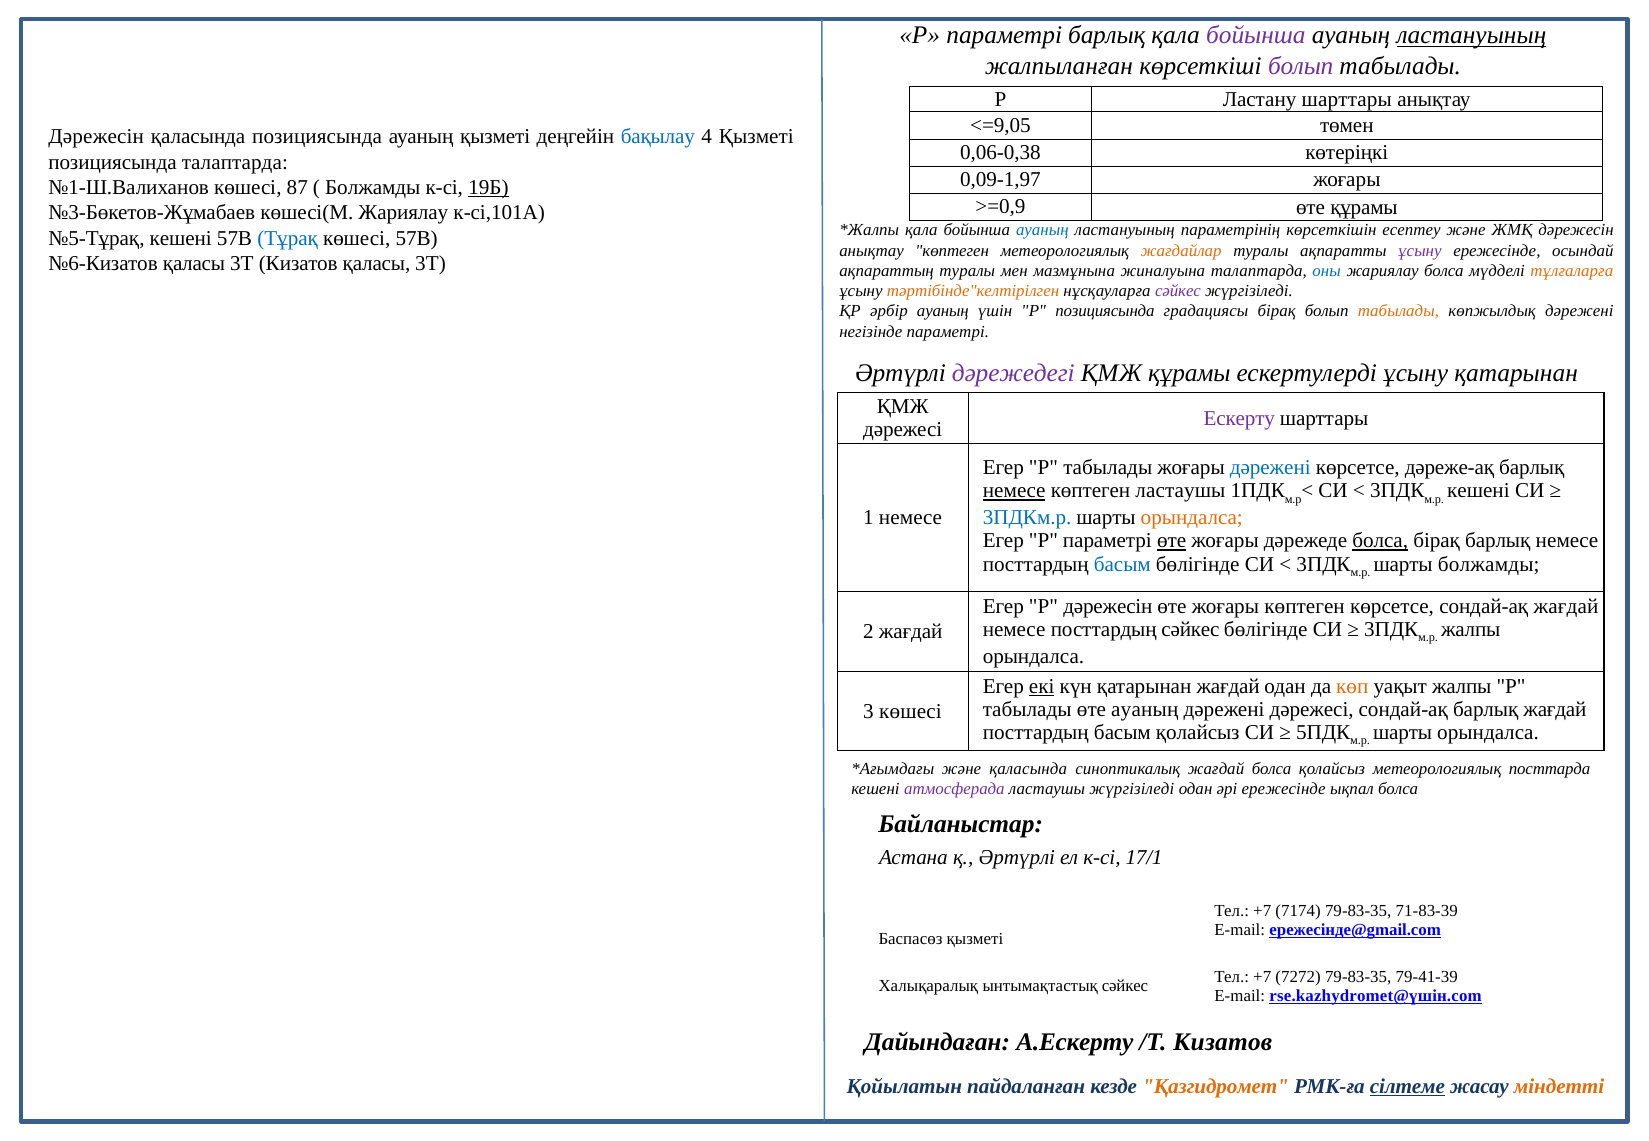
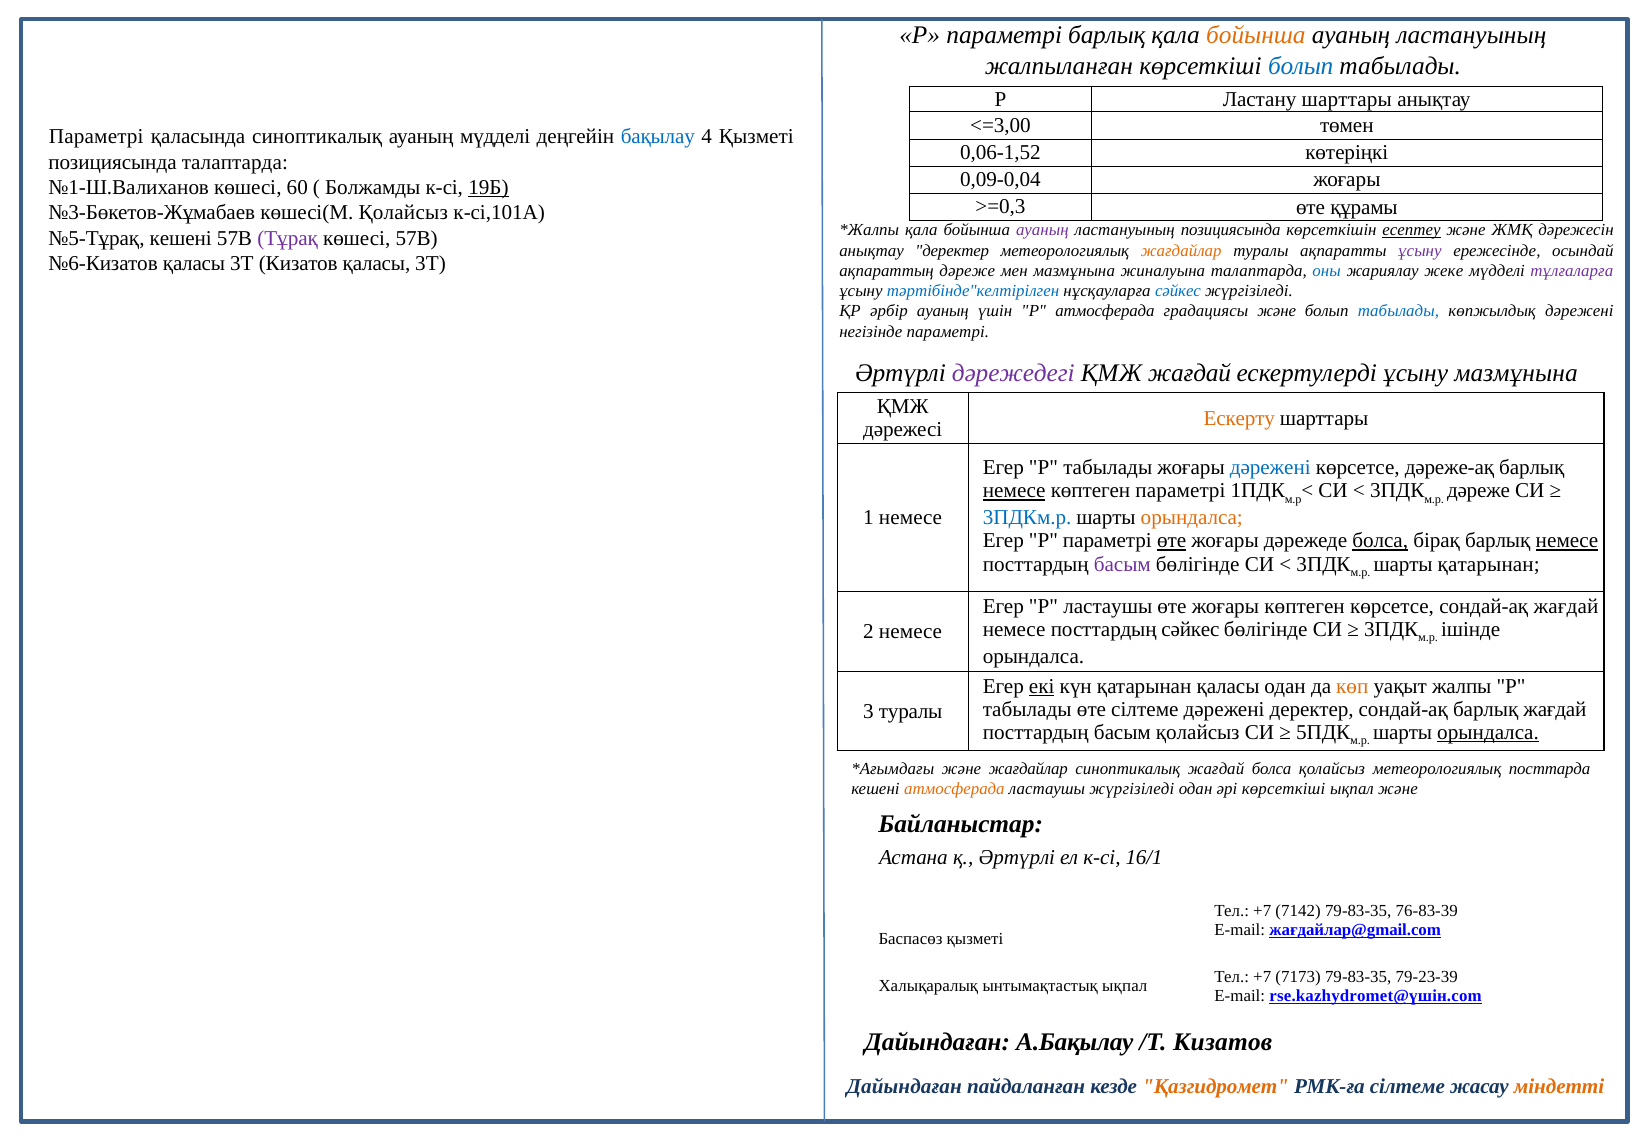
бойынша at (1256, 36) colour: purple -> orange
ластануының at (1472, 36) underline: present -> none
болып at (1301, 66) colour: purple -> blue
<=9,05: <=9,05 -> <=3,00
Дәрежесін at (96, 137): Дәрежесін -> Параметрі
қаласында позициясында: позициясында -> синоптикалық
ауаның қызметі: қызметі -> мүдделі
0,06-0,38: 0,06-0,38 -> 0,06-1,52
0,09-1,97: 0,09-1,97 -> 0,09-0,04
87: 87 -> 60
>=0,9: >=0,9 -> >=0,3
көшесі(М Жариялау: Жариялау -> Қолайсыз
ауаның at (1042, 230) colour: blue -> purple
ластануының параметрінің: параметрінің -> позициясында
есептеу underline: none -> present
Тұрақ colour: blue -> purple
анықтау көптеген: көптеген -> деректер
ақпараттың туралы: туралы -> дәреже
жариялау болса: болса -> жеке
тұлғаларға colour: orange -> purple
тәртібінде"келтірілген colour: orange -> blue
сәйкес at (1178, 291) colour: purple -> blue
Р позициясында: позициясында -> атмосферада
градациясы бірақ: бірақ -> және
табылады at (1398, 311) colour: orange -> blue
ҚМЖ құрамы: құрамы -> жағдай
ұсыну қатарынан: қатарынан -> мазмұнына
Ескерту colour: purple -> orange
көптеген ластаушы: ластаушы -> параметрі
кешені at (1478, 491): кешені -> дәреже
немесе at (1567, 541) underline: none -> present
басым at (1122, 564) colour: blue -> purple
шарты болжамды: болжамды -> қатарынан
Р дәрежесін: дәрежесін -> ластаушы
жалпы at (1471, 630): жалпы -> ішінде
2 жағдай: жағдай -> немесе
қатарынан жағдай: жағдай -> қаласы
өте ауаның: ауаның -> сілтеме
дәрежені дәрежесі: дәрежесі -> деректер
3 көшесі: көшесі -> туралы
орындалса at (1488, 733) underline: none -> present
және қаласында: қаласында -> жағдайлар
атмосферада at (954, 790) colour: purple -> orange
әрі ережесінде: ережесінде -> көрсеткіші
ықпал болса: болса -> және
17/1: 17/1 -> 16/1
7174: 7174 -> 7142
71-83-39: 71-83-39 -> 76-83-39
ережесінде@gmail.com: ережесінде@gmail.com -> жағдайлар@gmail.com
7272: 7272 -> 7173
79-41-39: 79-41-39 -> 79-23-39
ынтымақтастық сәйкес: сәйкес -> ықпал
А.Ескерту: А.Ескерту -> А.Бақылау
Қойылатын at (904, 1087): Қойылатын -> Дайындаған
сілтеме at (1407, 1087) underline: present -> none
